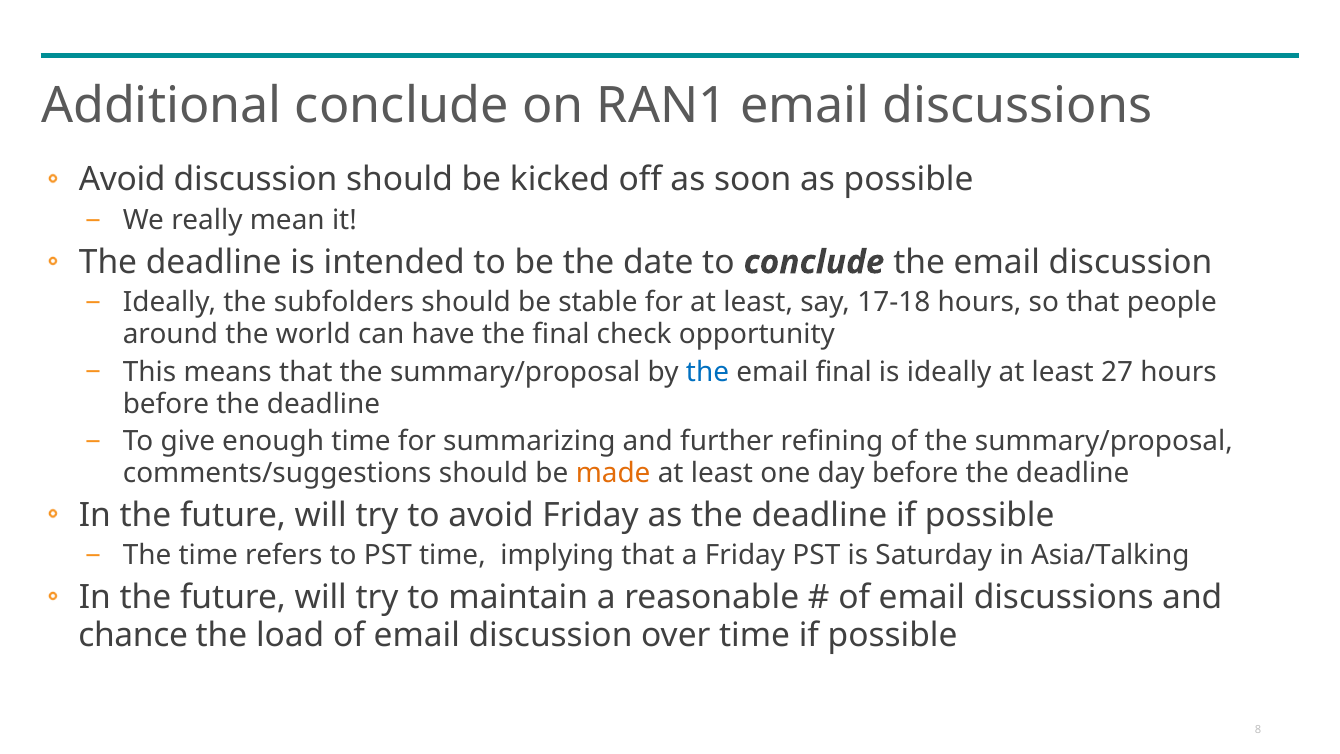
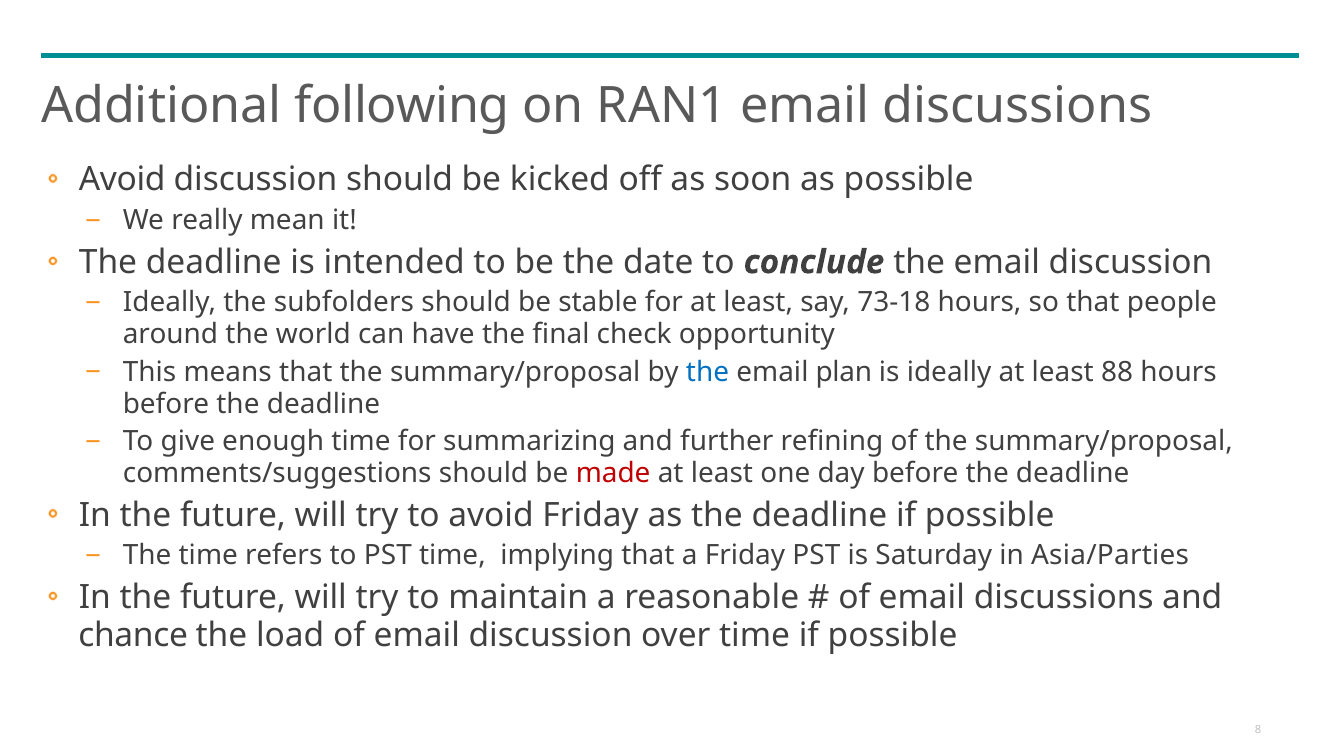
Additional conclude: conclude -> following
17-18: 17-18 -> 73-18
email final: final -> plan
27: 27 -> 88
made colour: orange -> red
Asia/Talking: Asia/Talking -> Asia/Parties
